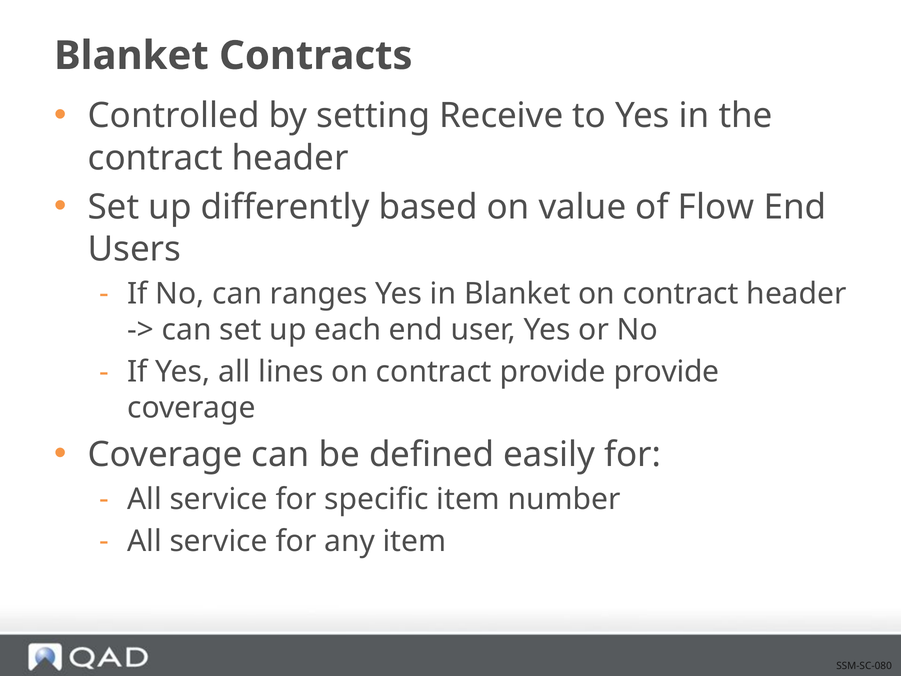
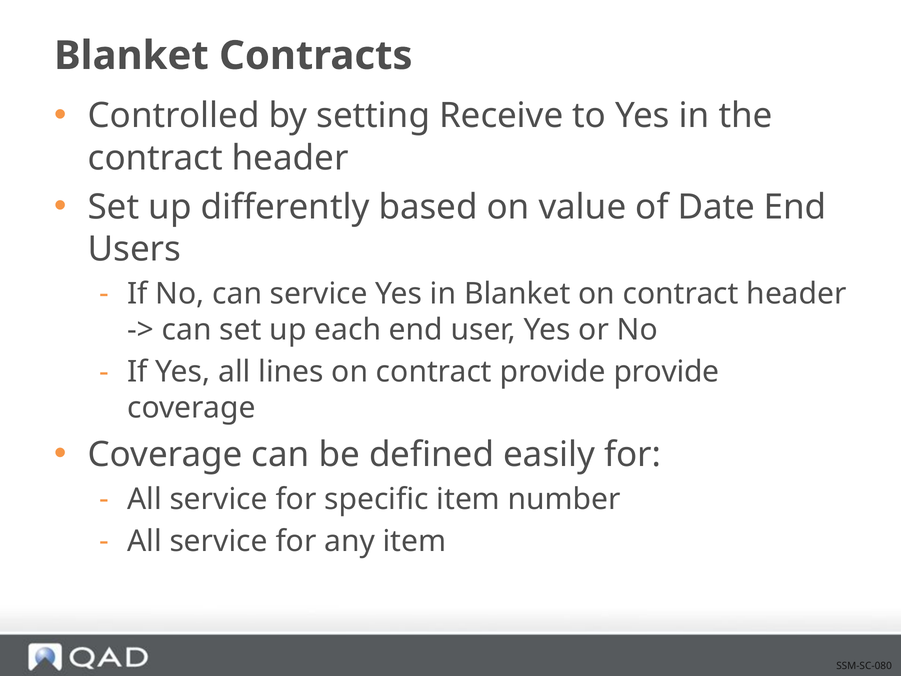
Flow: Flow -> Date
can ranges: ranges -> service
